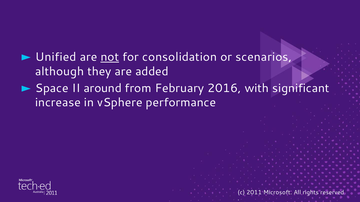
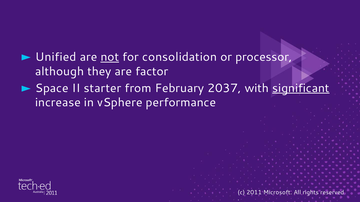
scenarios: scenarios -> processor
added: added -> factor
around: around -> starter
2016: 2016 -> 2037
significant underline: none -> present
